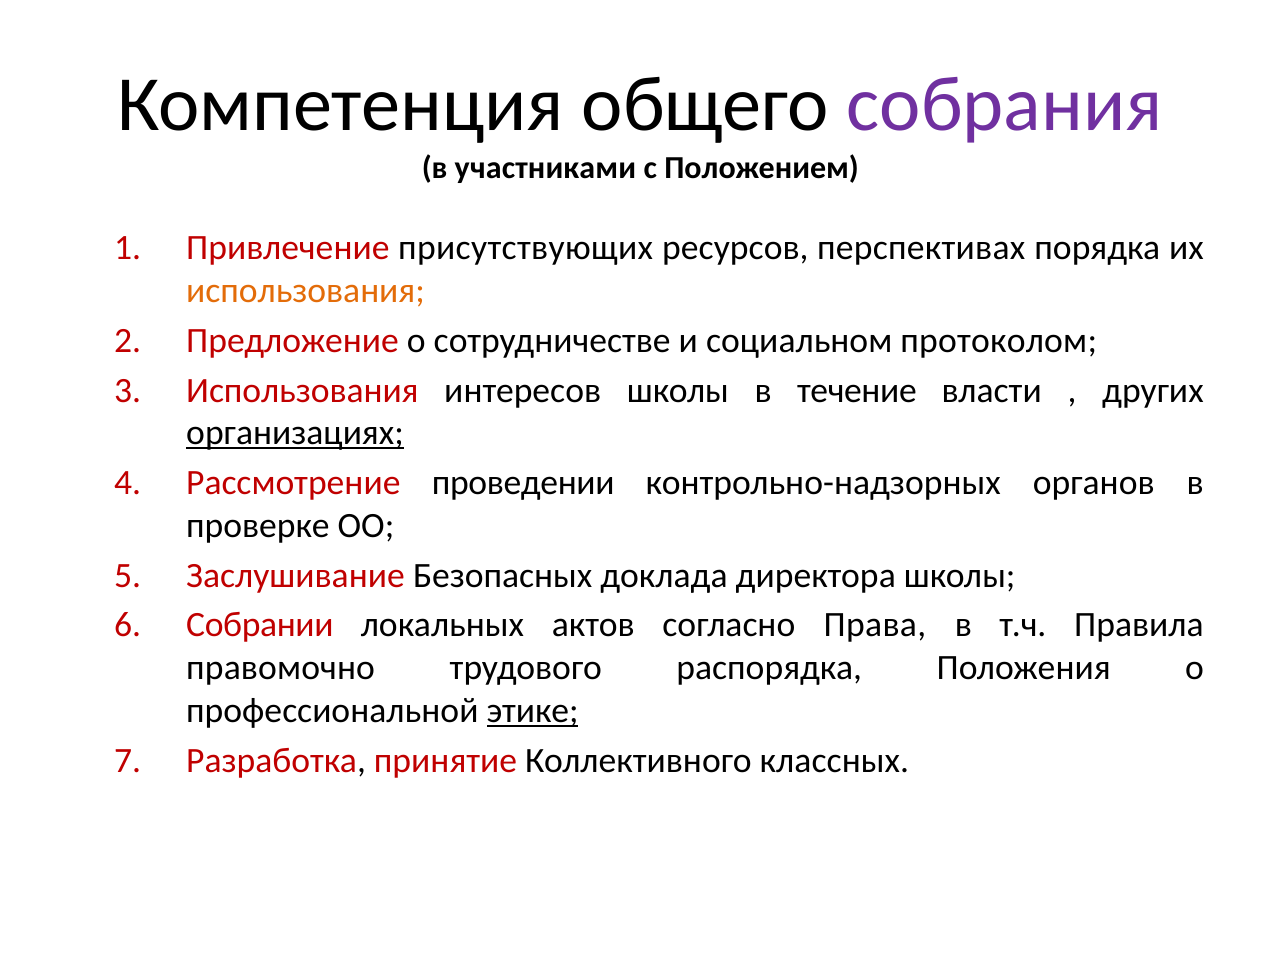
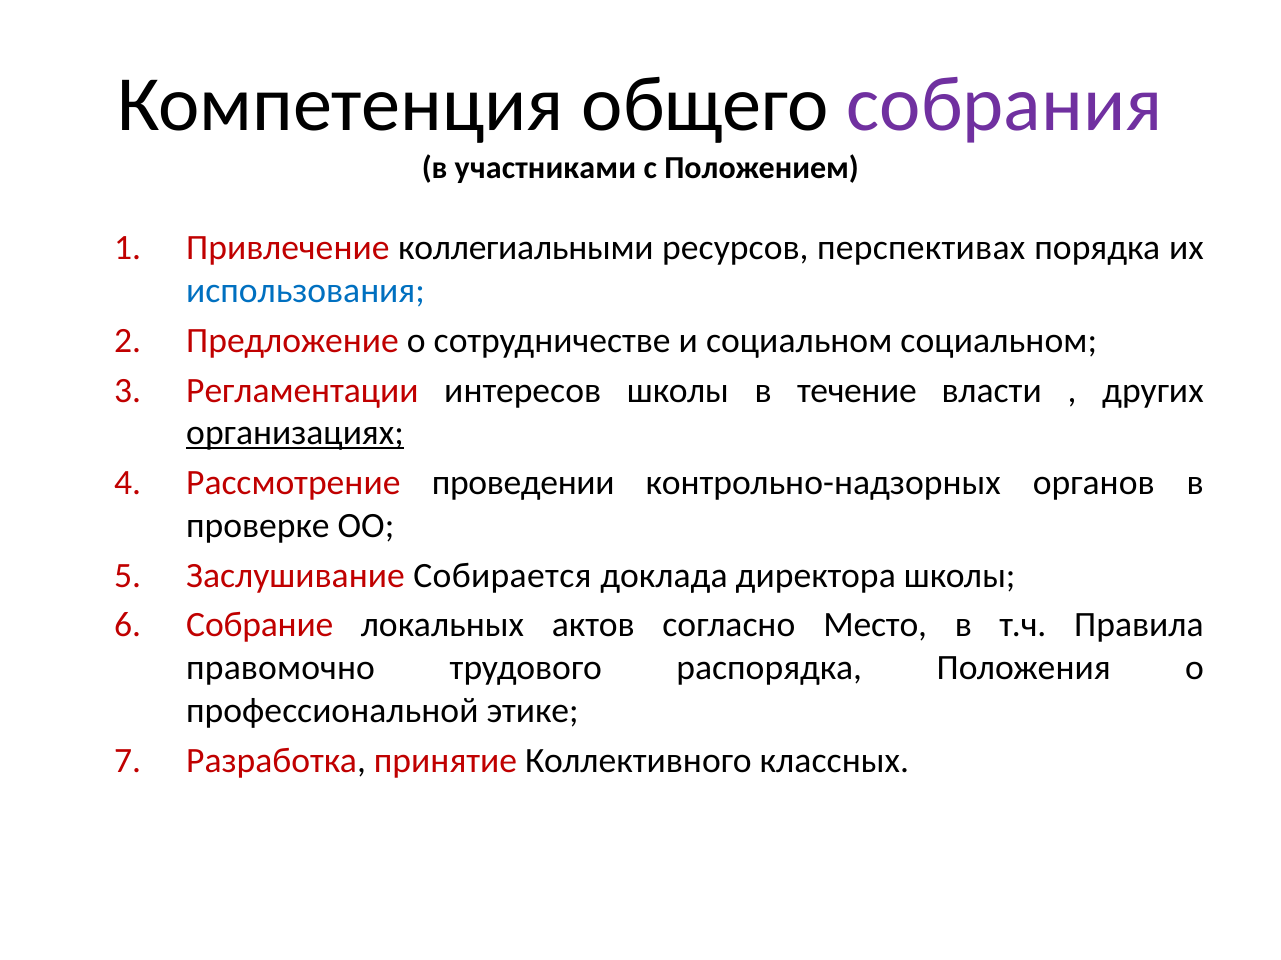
присутствующих: присутствующих -> коллегиальными
использования at (306, 291) colour: orange -> blue
социальном протоколом: протоколом -> социальном
Использования at (302, 391): Использования -> Регламентации
Безопасных: Безопасных -> Собирается
Собрании: Собрании -> Собрание
Права: Права -> Место
этике underline: present -> none
